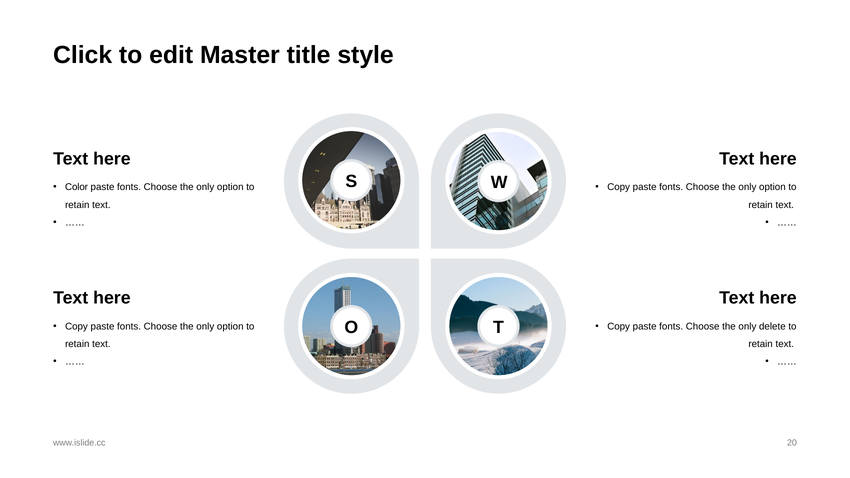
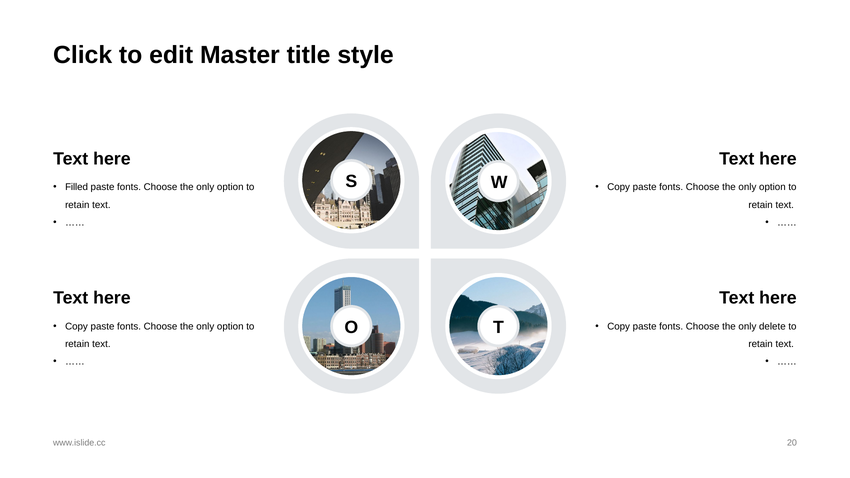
Color: Color -> Filled
